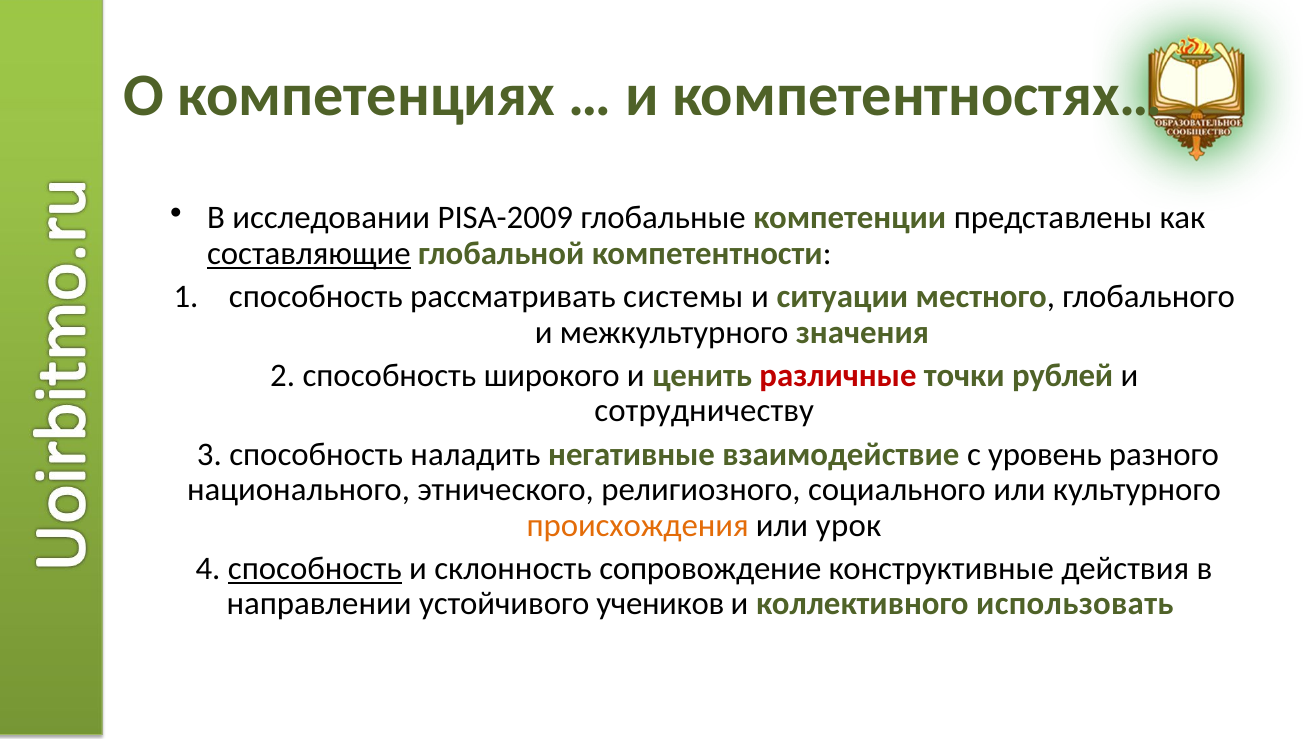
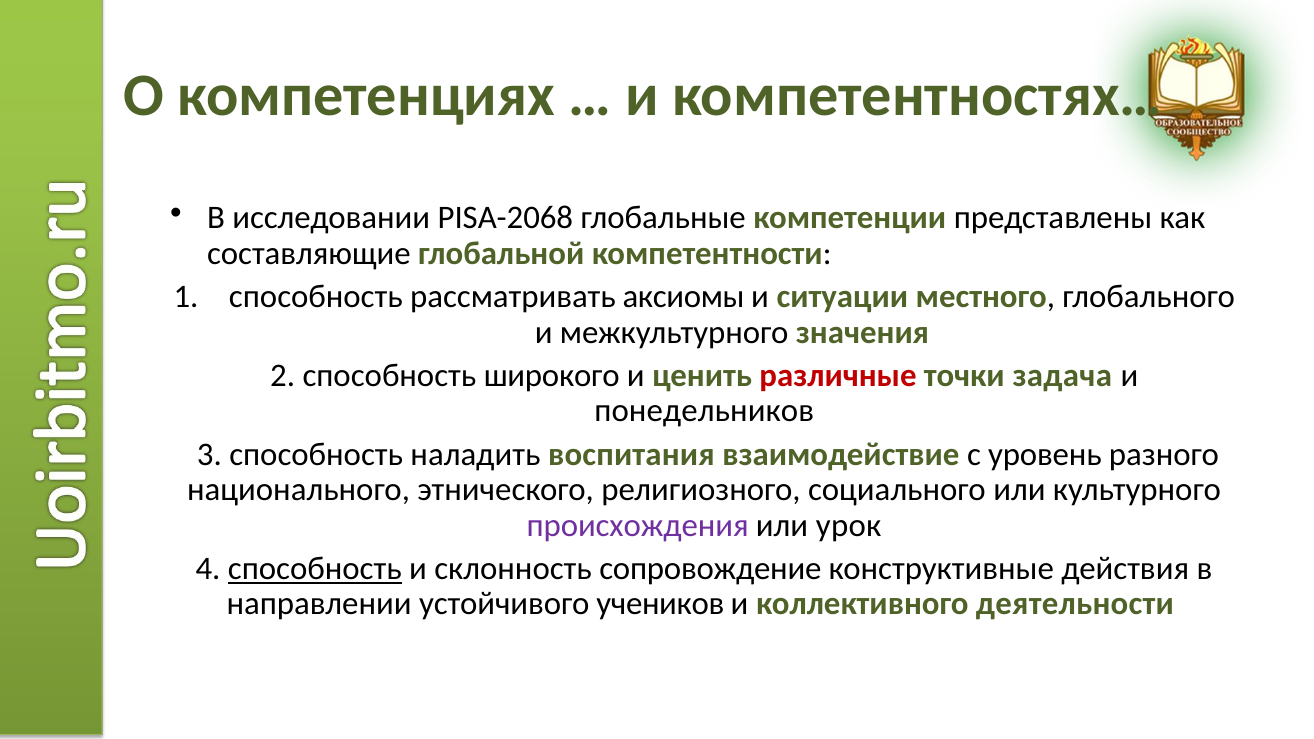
PISA-2009: PISA-2009 -> PISA-2068
составляющие underline: present -> none
системы: системы -> аксиомы
рублей: рублей -> задача
сотрудничеству: сотрудничеству -> понедельников
негативные: негативные -> воспитания
происхождения colour: orange -> purple
использовать: использовать -> деятельности
